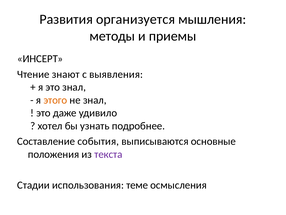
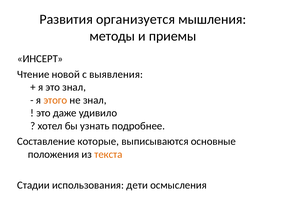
знают: знают -> новой
события: события -> которые
текста colour: purple -> orange
теме: теме -> дети
